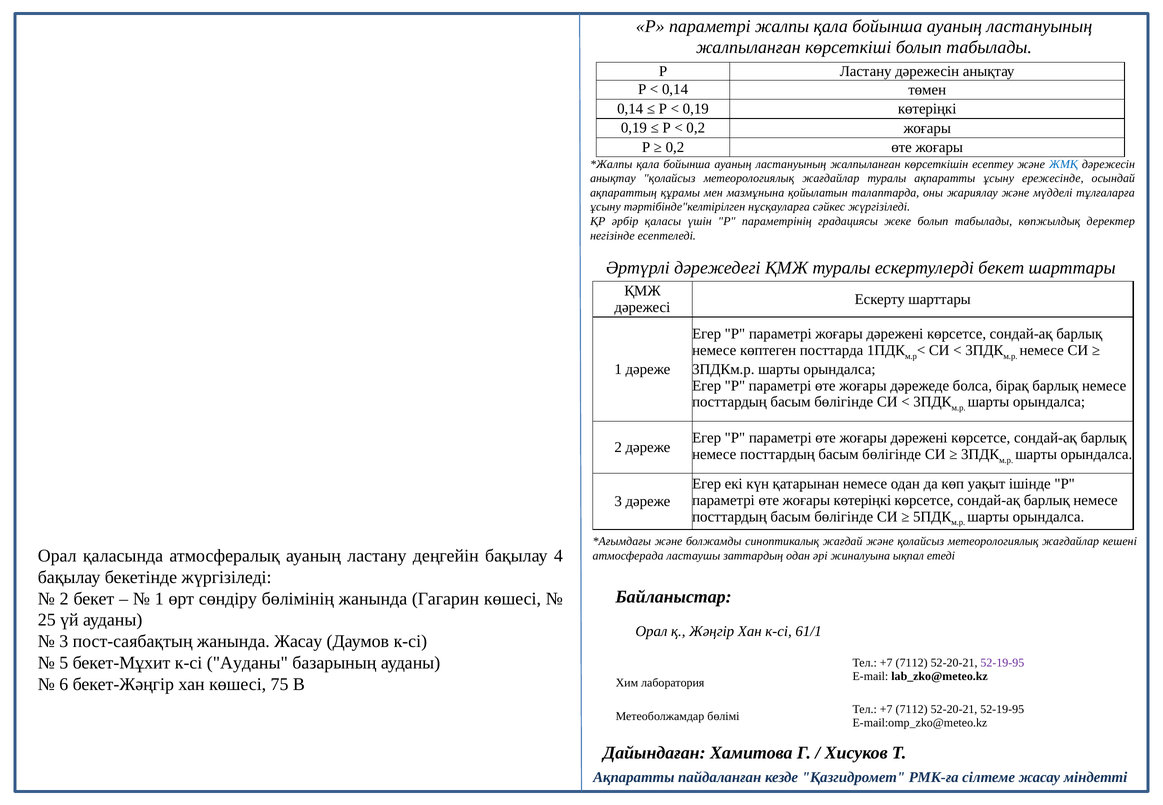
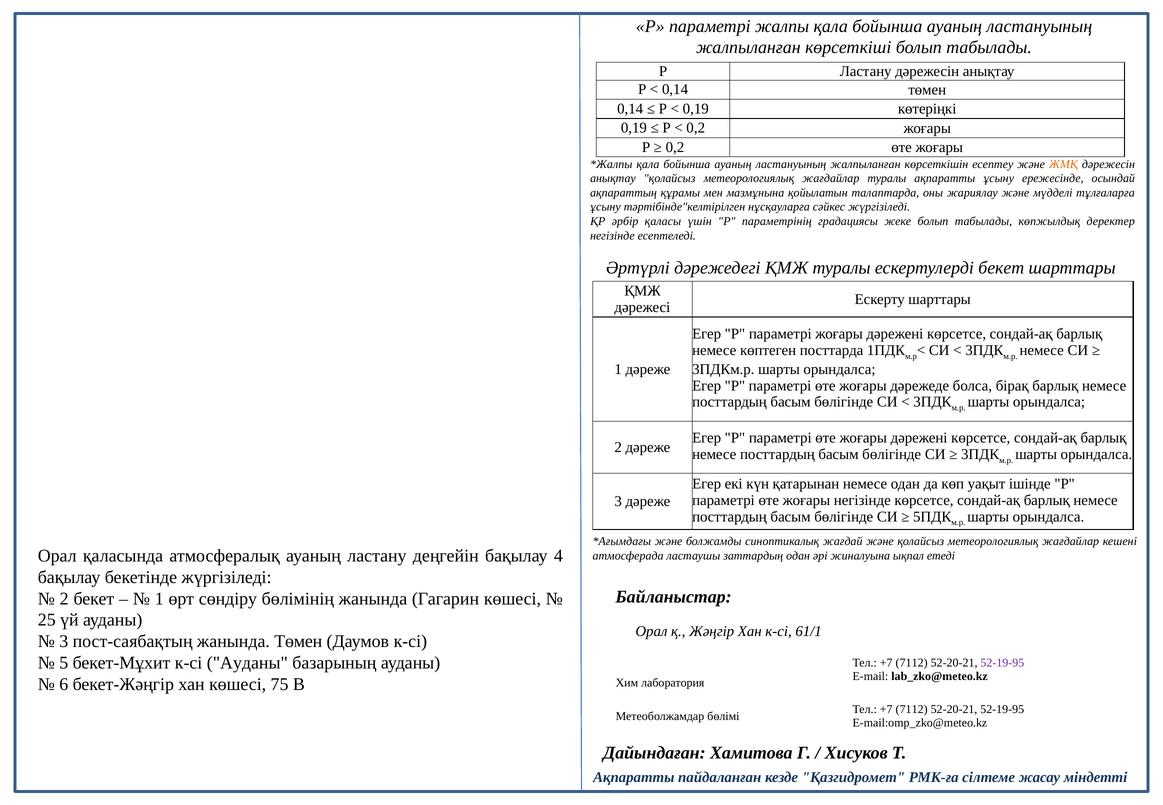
ЖМҚ colour: blue -> orange
жоғары көтеріңкі: көтеріңкі -> негізінде
жанында Жасау: Жасау -> Төмен
